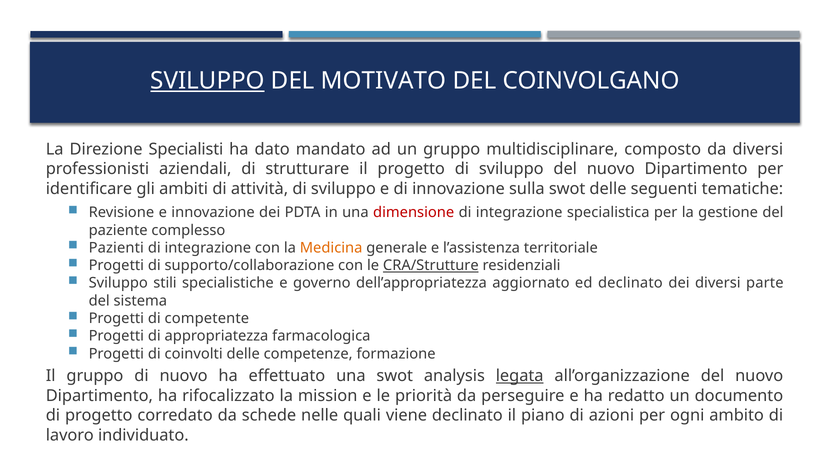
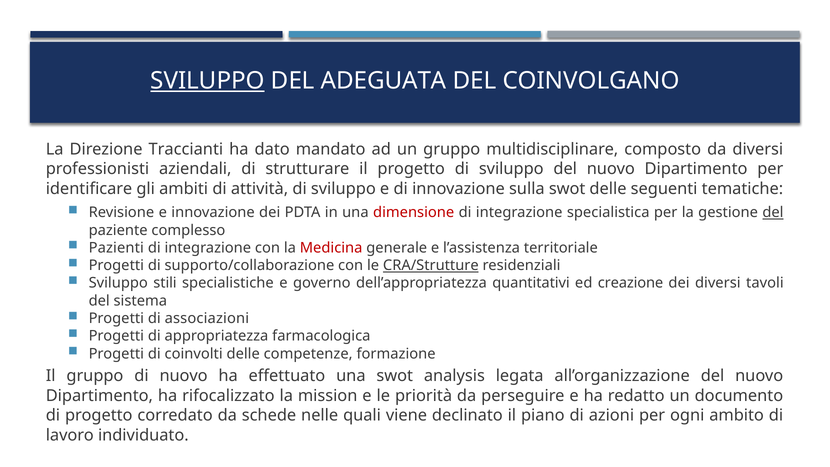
MOTIVATO: MOTIVATO -> ADEGUATA
Specialisti: Specialisti -> Traccianti
del at (773, 212) underline: none -> present
Medicina colour: orange -> red
aggiornato: aggiornato -> quantitativi
ed declinato: declinato -> creazione
parte: parte -> tavoli
competente: competente -> associazioni
legata underline: present -> none
